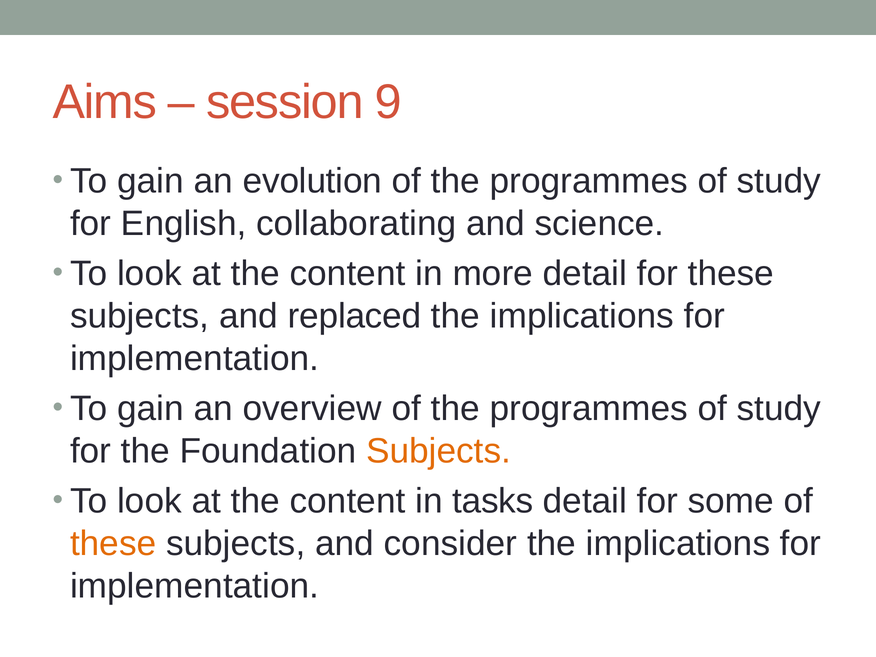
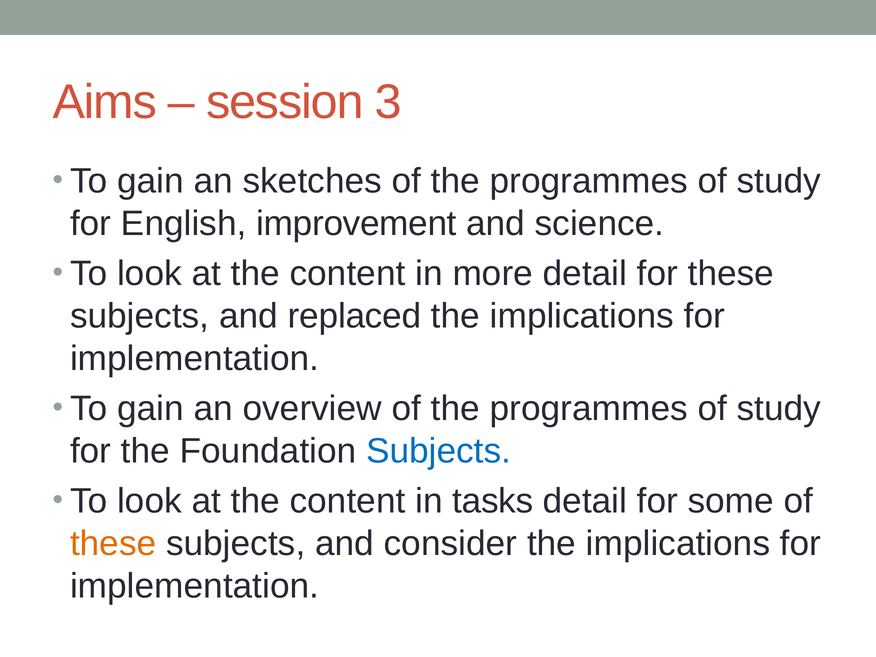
9: 9 -> 3
evolution: evolution -> sketches
collaborating: collaborating -> improvement
Subjects at (439, 451) colour: orange -> blue
